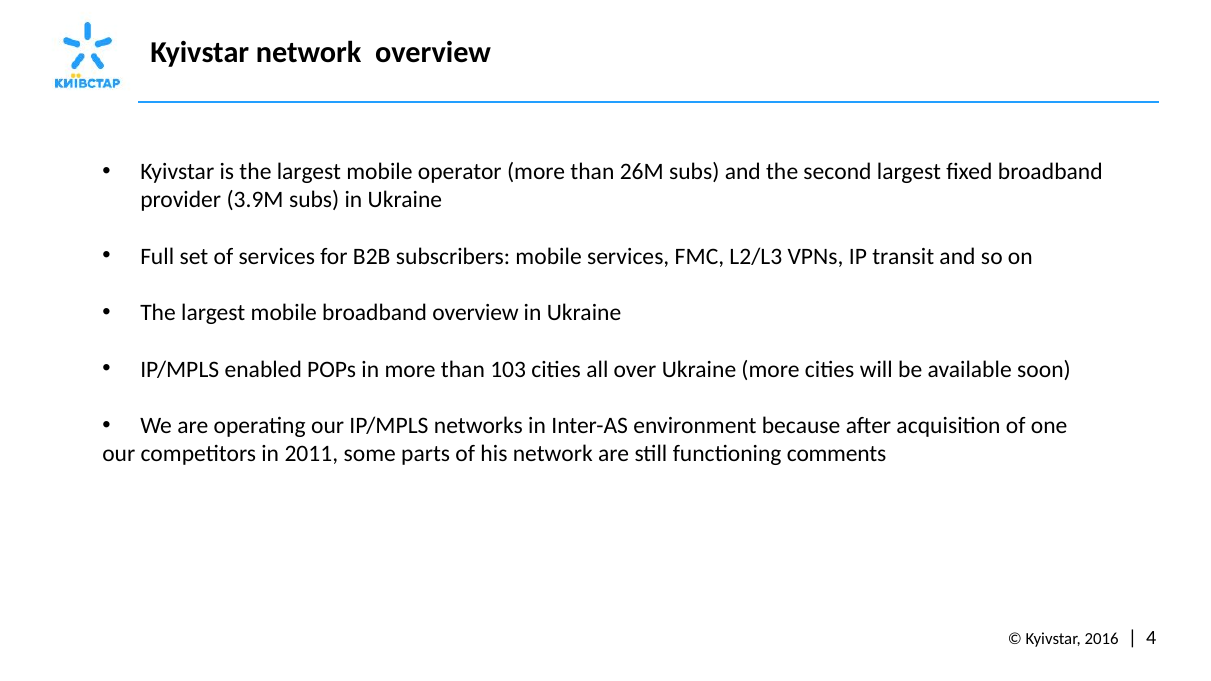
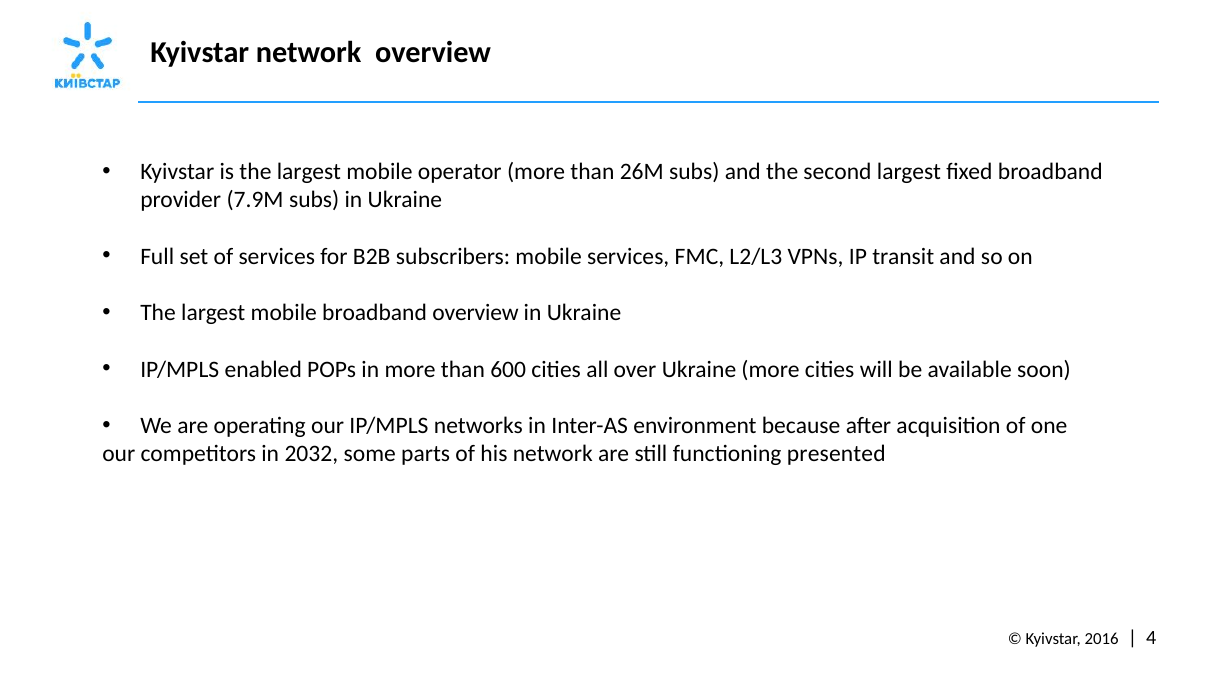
3.9M: 3.9M -> 7.9M
103: 103 -> 600
2011: 2011 -> 2032
comments: comments -> presented
